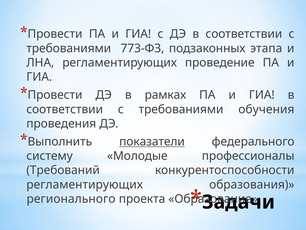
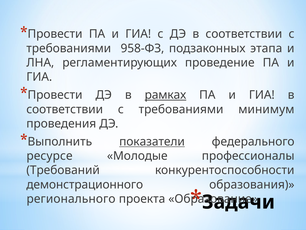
773-ФЗ: 773-ФЗ -> 958-ФЗ
рамках underline: none -> present
обучения: обучения -> минимум
систему: систему -> ресурсе
регламентирующих at (85, 184): регламентирующих -> демонстрационного
